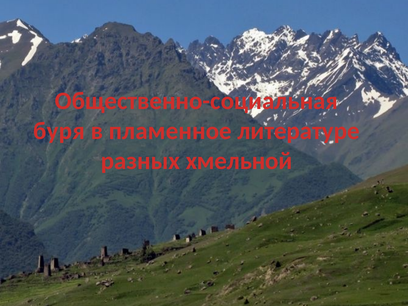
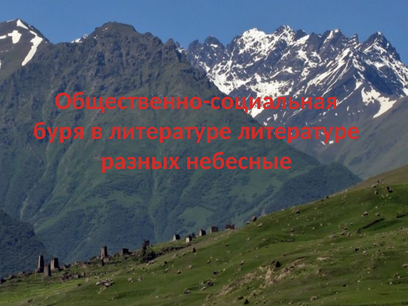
в пламенное: пламенное -> литературе
хмельной: хмельной -> небесные
